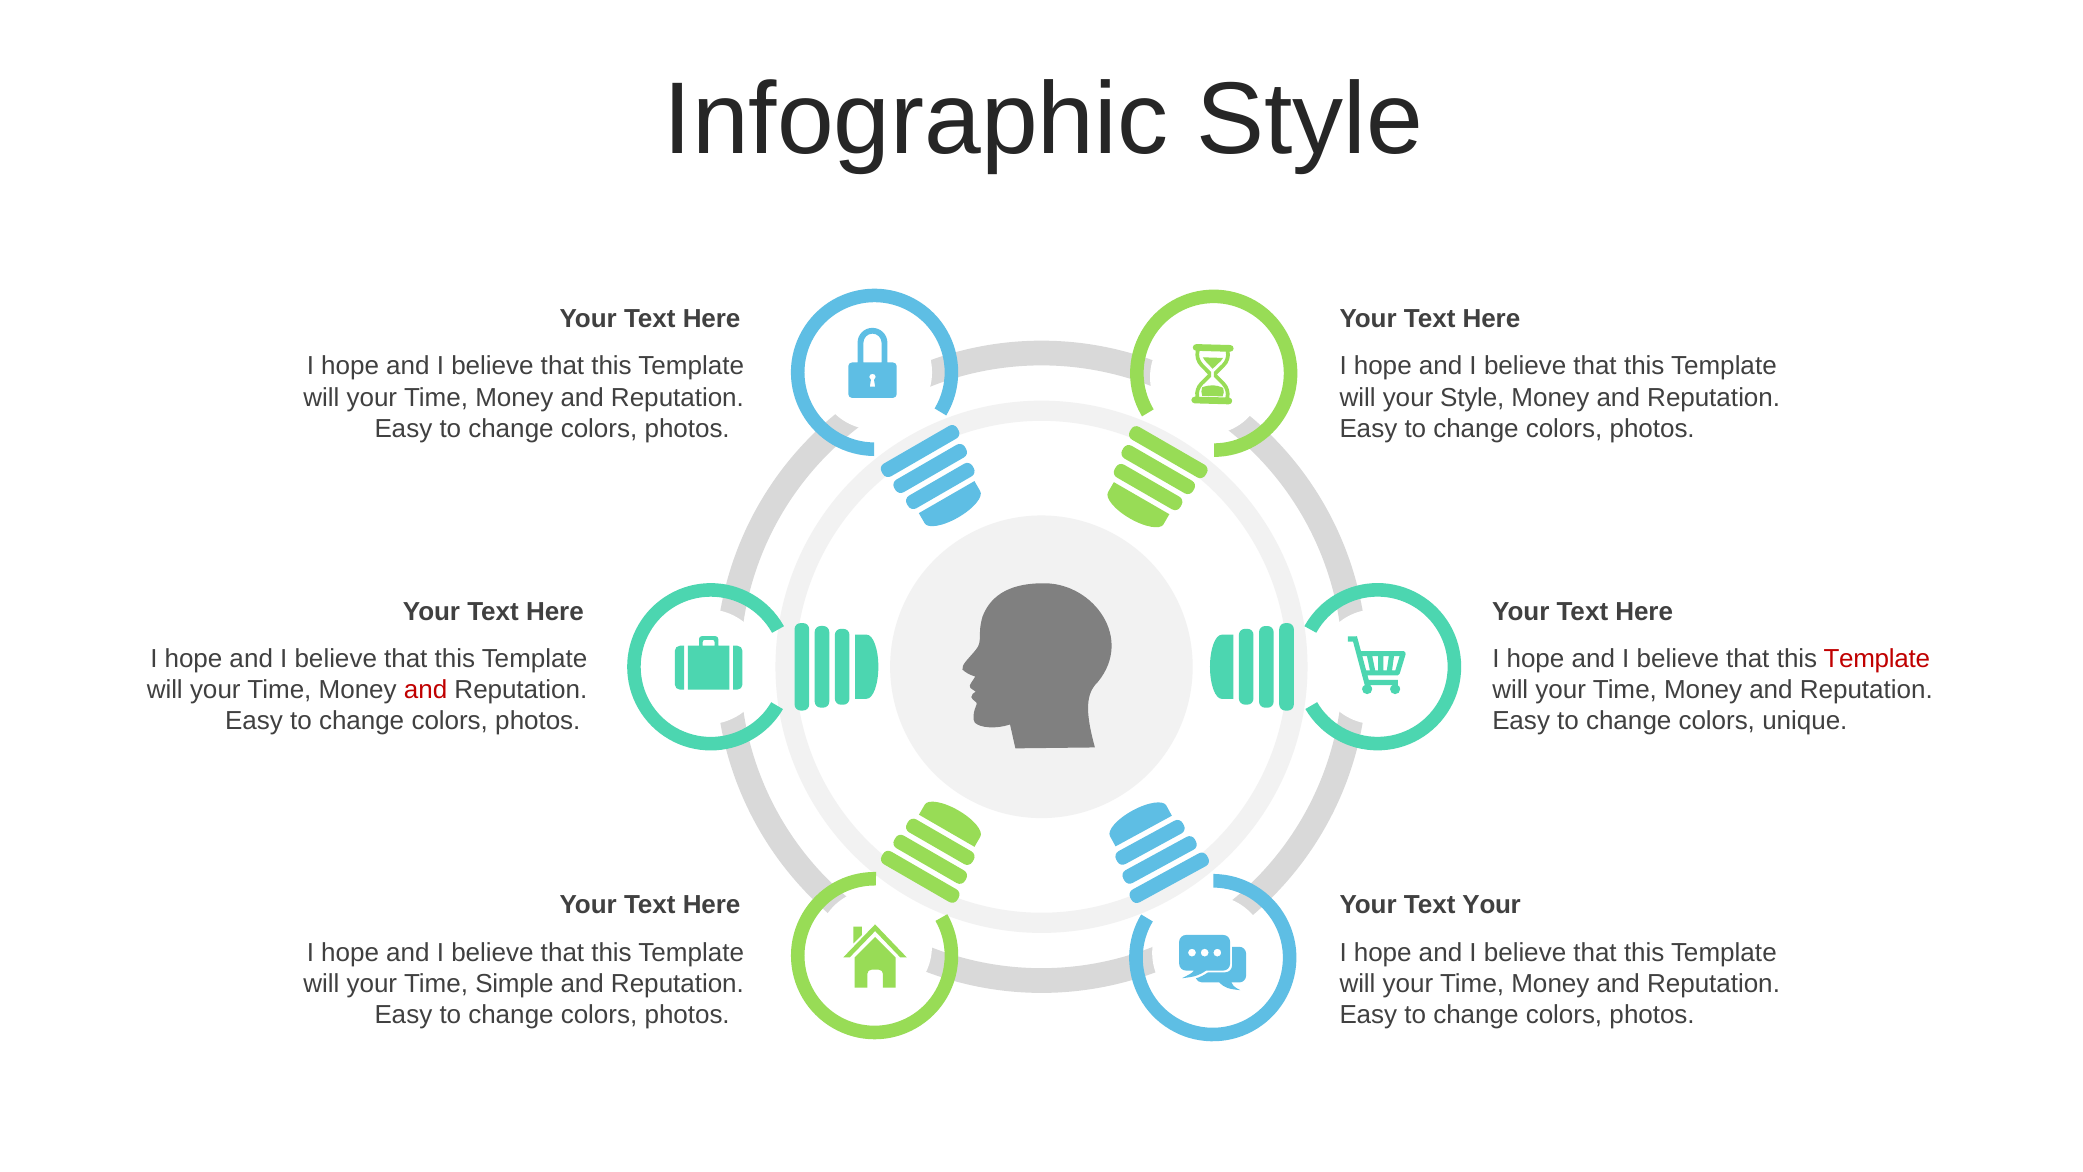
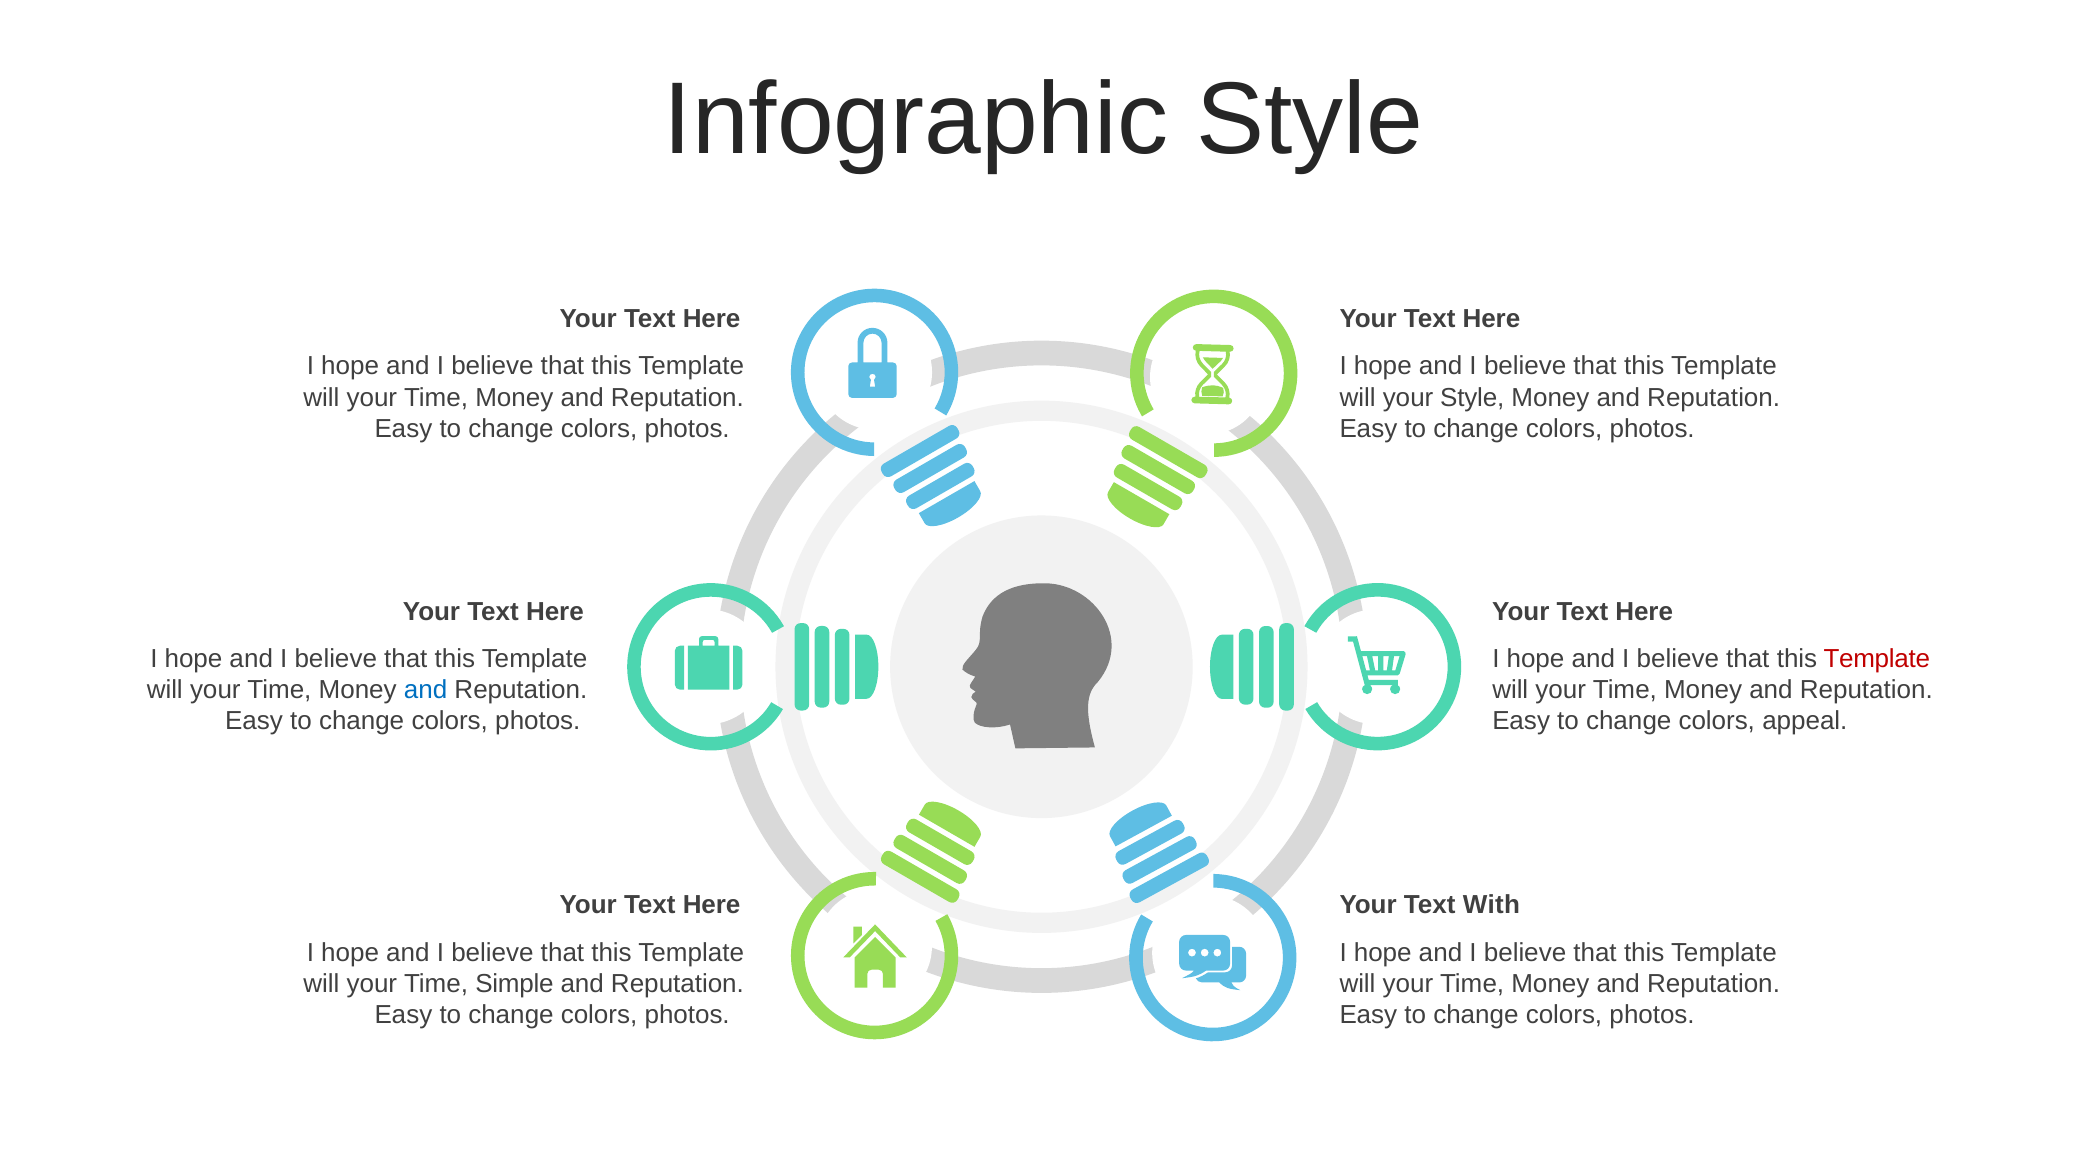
and at (426, 690) colour: red -> blue
unique: unique -> appeal
Text Your: Your -> With
